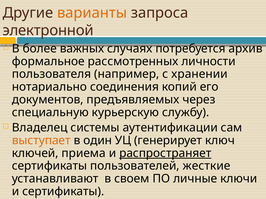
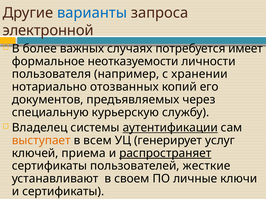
варианты colour: orange -> blue
архив: архив -> имеет
рассмотренных: рассмотренных -> неотказуемости
соединения: соединения -> отозванных
аутентификации underline: none -> present
один: один -> всем
ключ: ключ -> услуг
